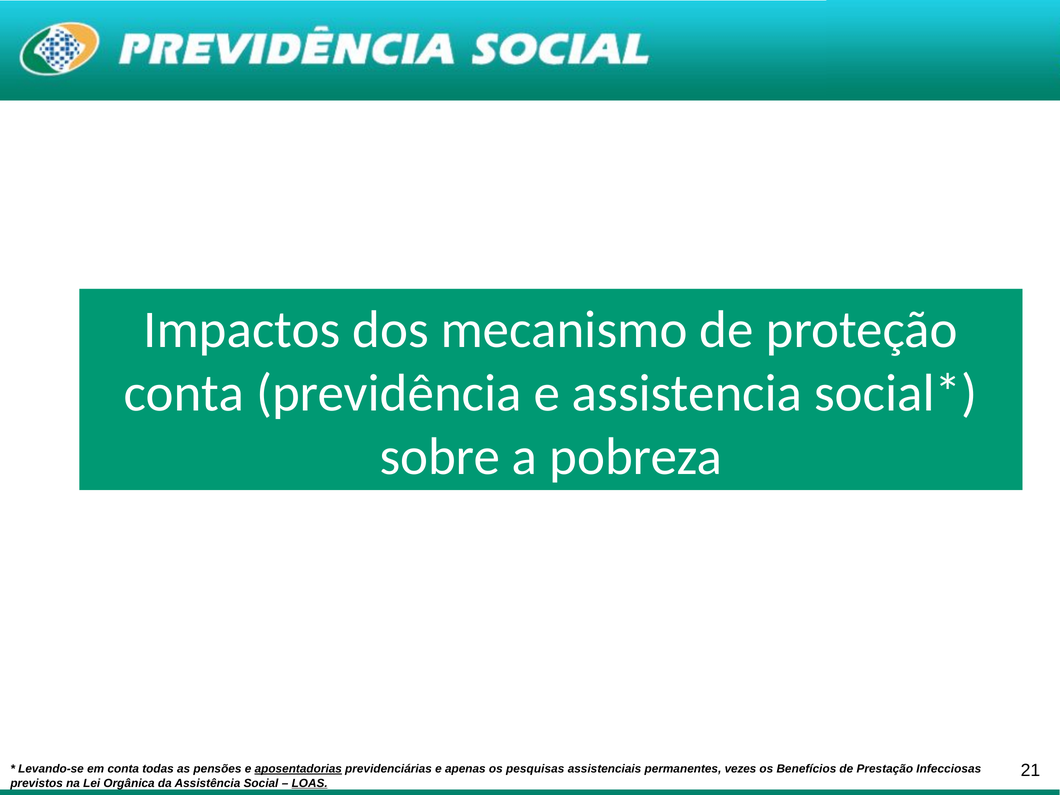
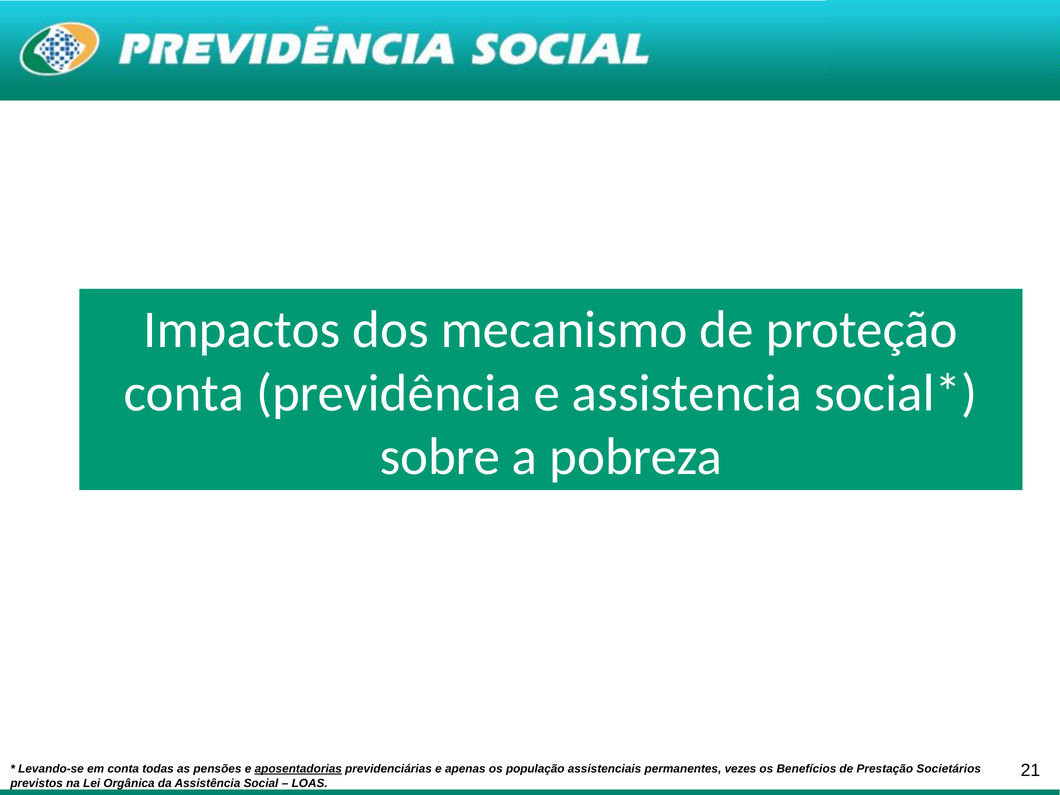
pesquisas: pesquisas -> população
Infecciosas: Infecciosas -> Societários
LOAS underline: present -> none
